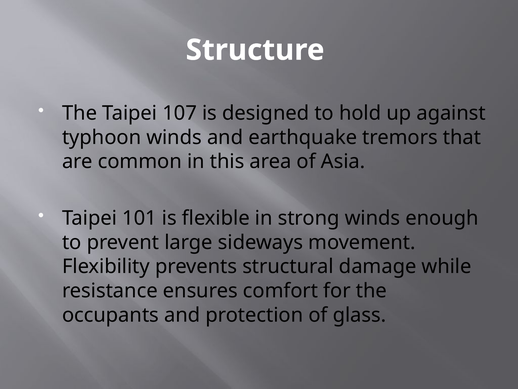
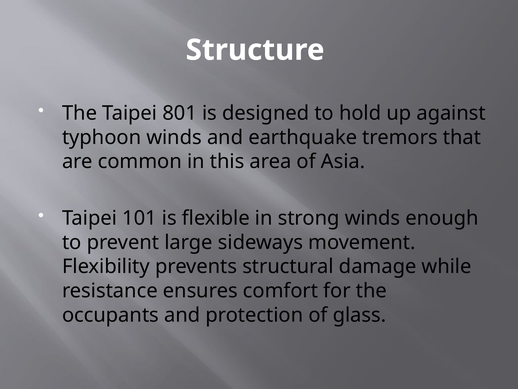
107: 107 -> 801
